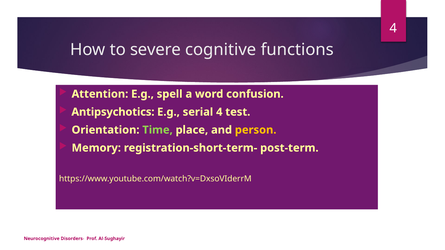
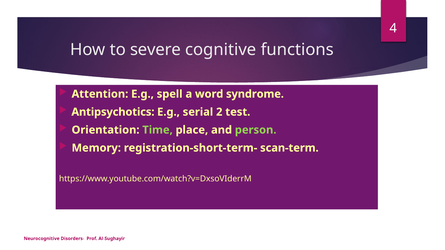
confusion: confusion -> syndrome
serial 4: 4 -> 2
person colour: yellow -> light green
post-term: post-term -> scan-term
